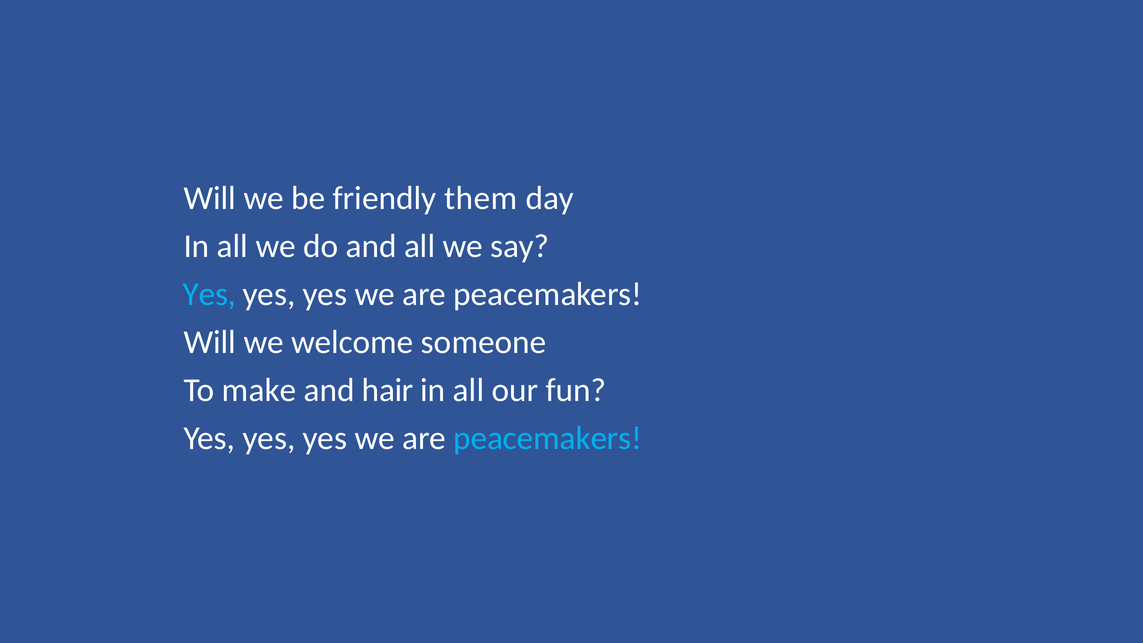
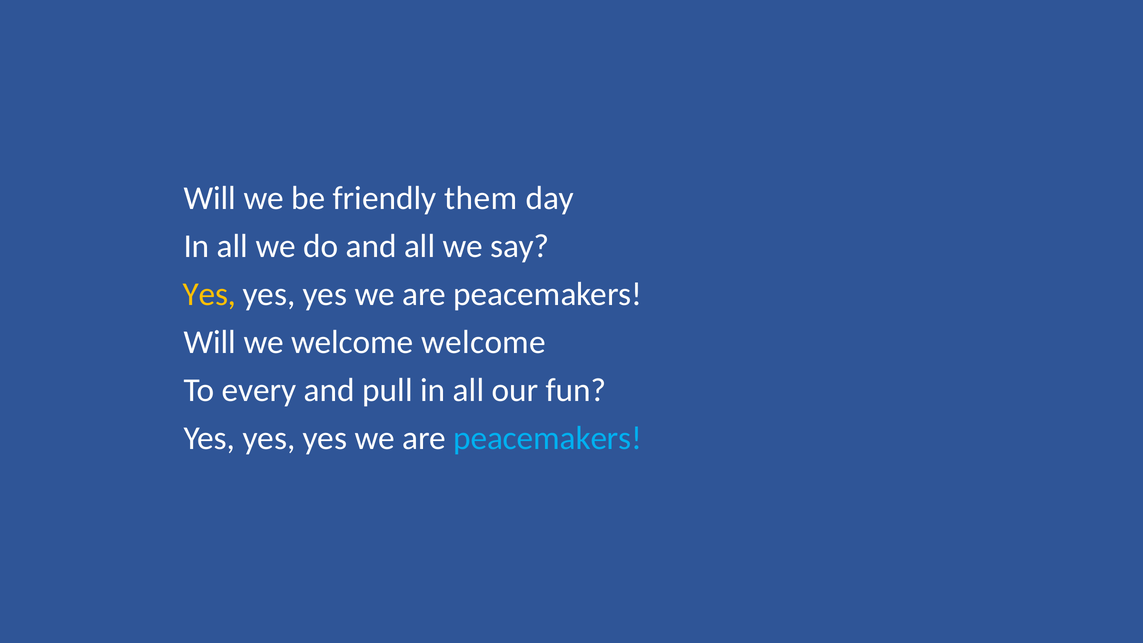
Yes at (210, 294) colour: light blue -> yellow
welcome someone: someone -> welcome
make: make -> every
hair: hair -> pull
